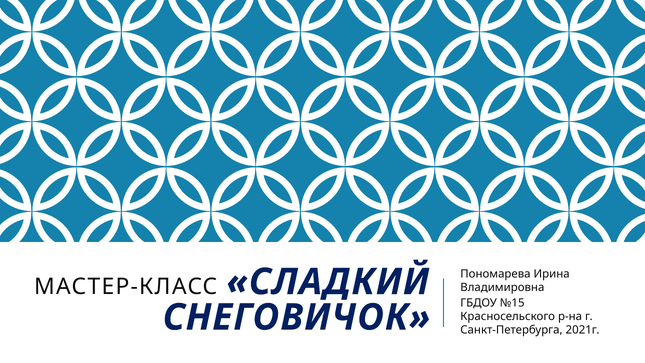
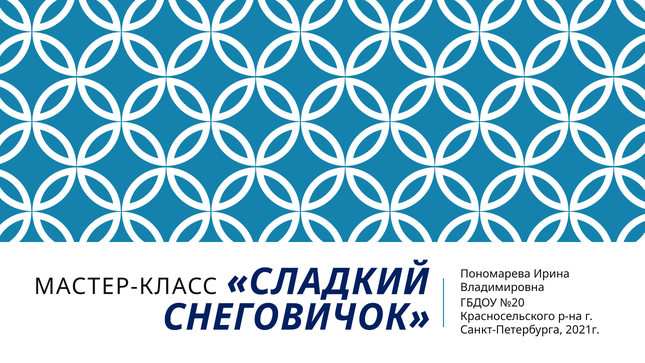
№15: №15 -> №20
